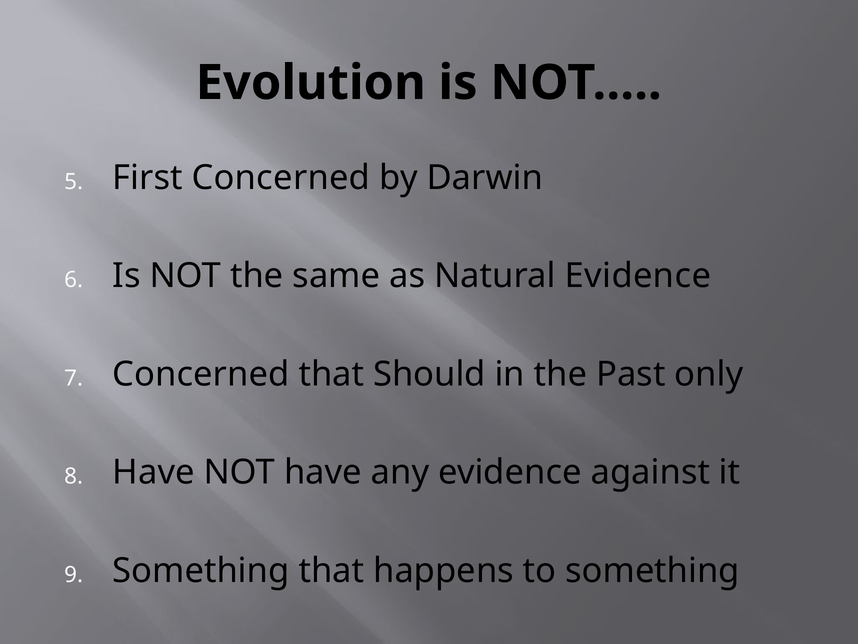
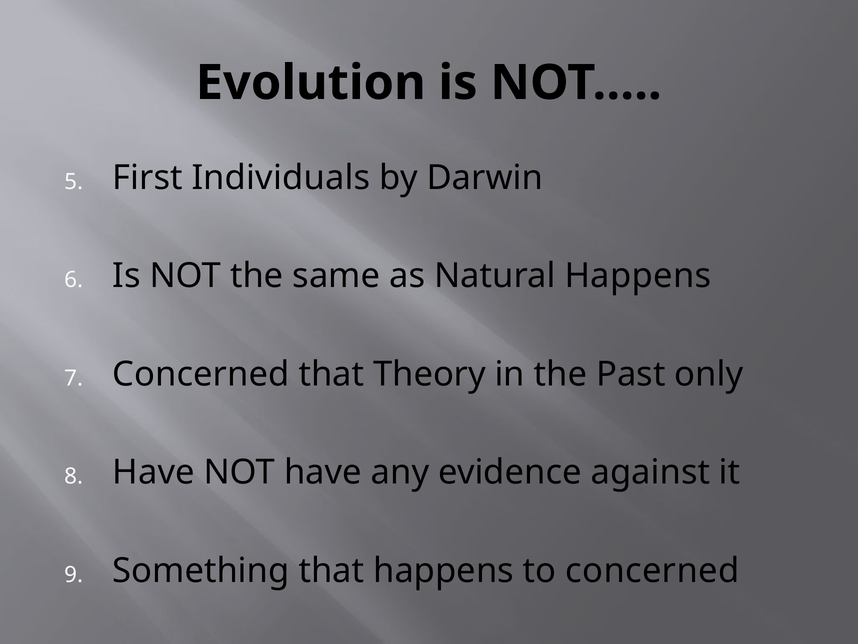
First Concerned: Concerned -> Individuals
Natural Evidence: Evidence -> Happens
Should: Should -> Theory
to something: something -> concerned
